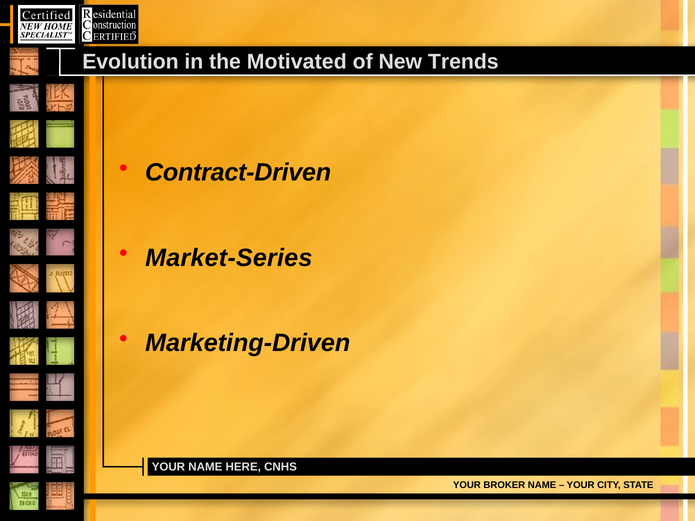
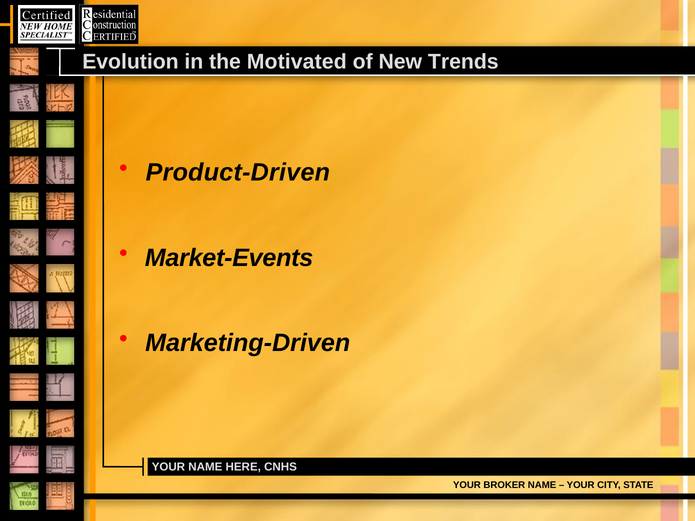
Contract-Driven: Contract-Driven -> Product-Driven
Market-Series: Market-Series -> Market-Events
